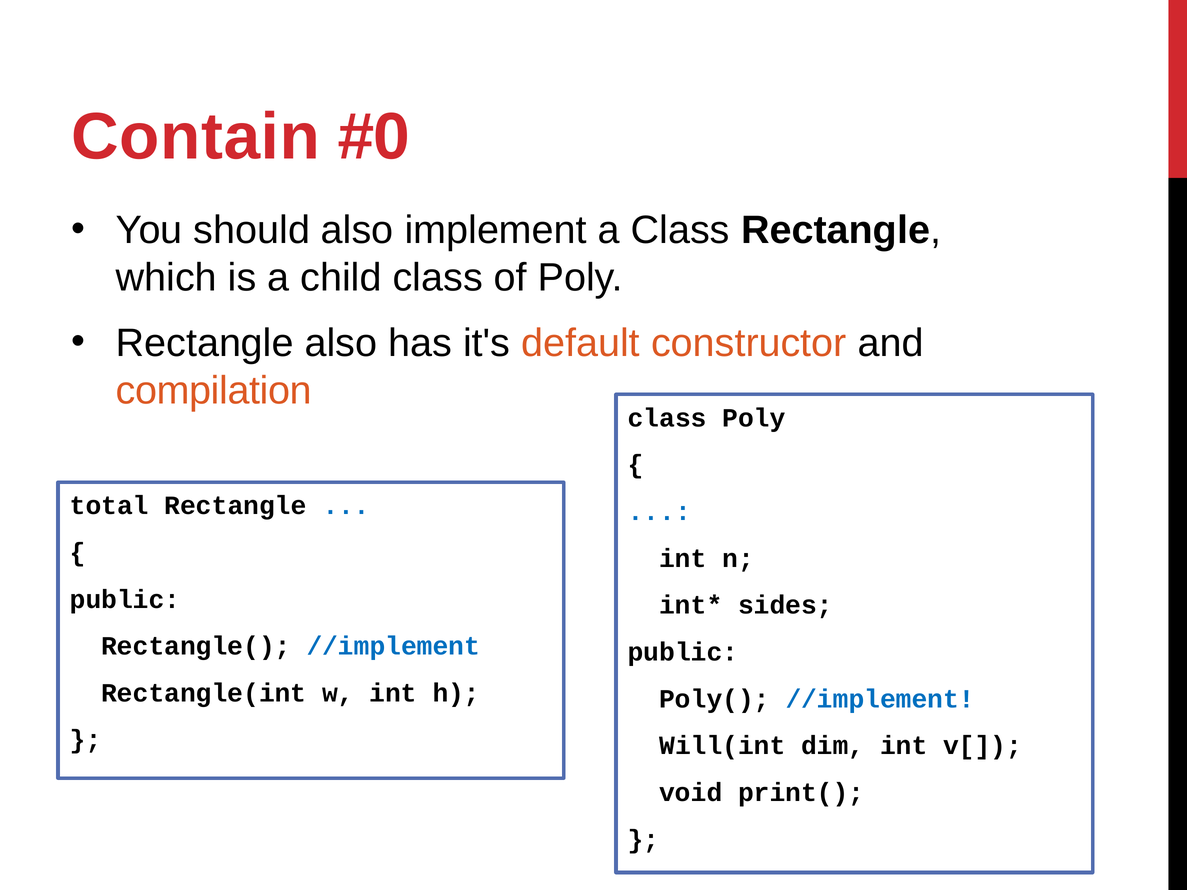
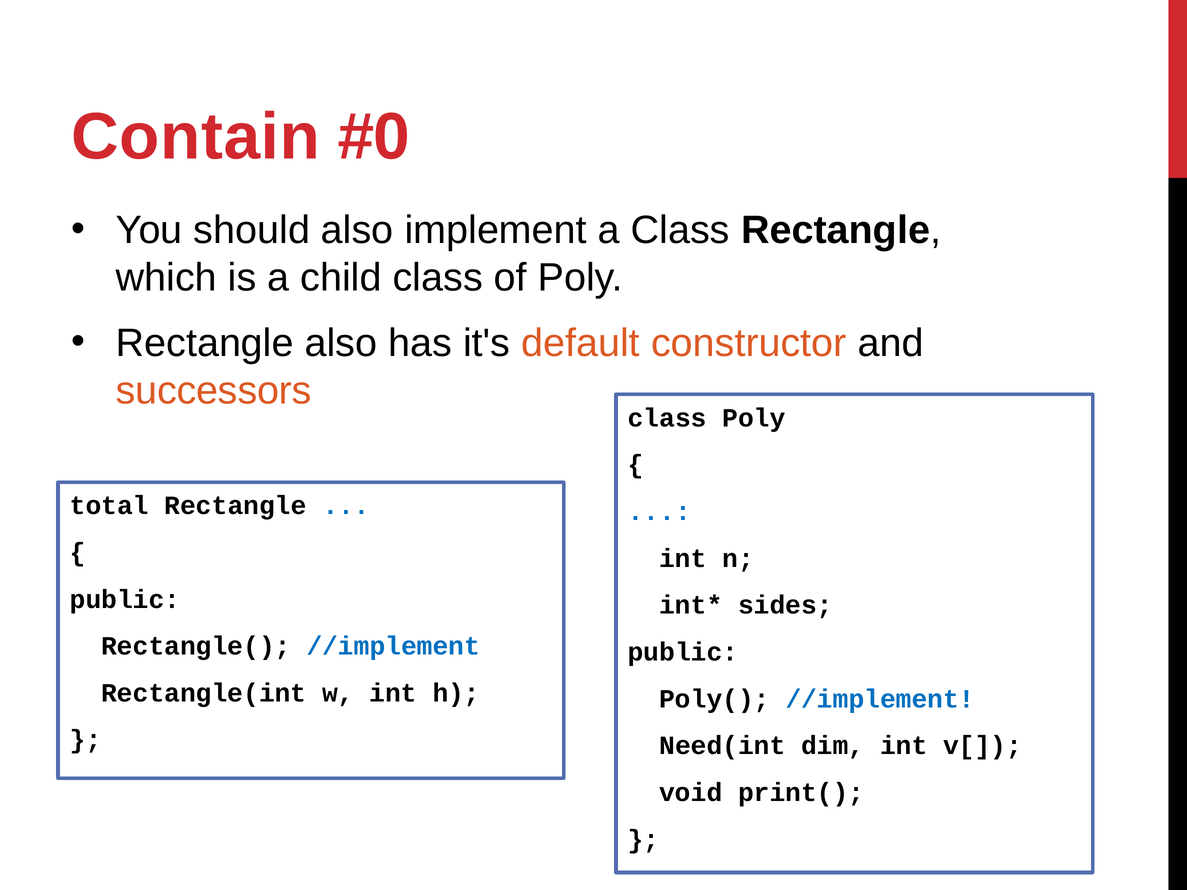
compilation: compilation -> successors
Will(int: Will(int -> Need(int
